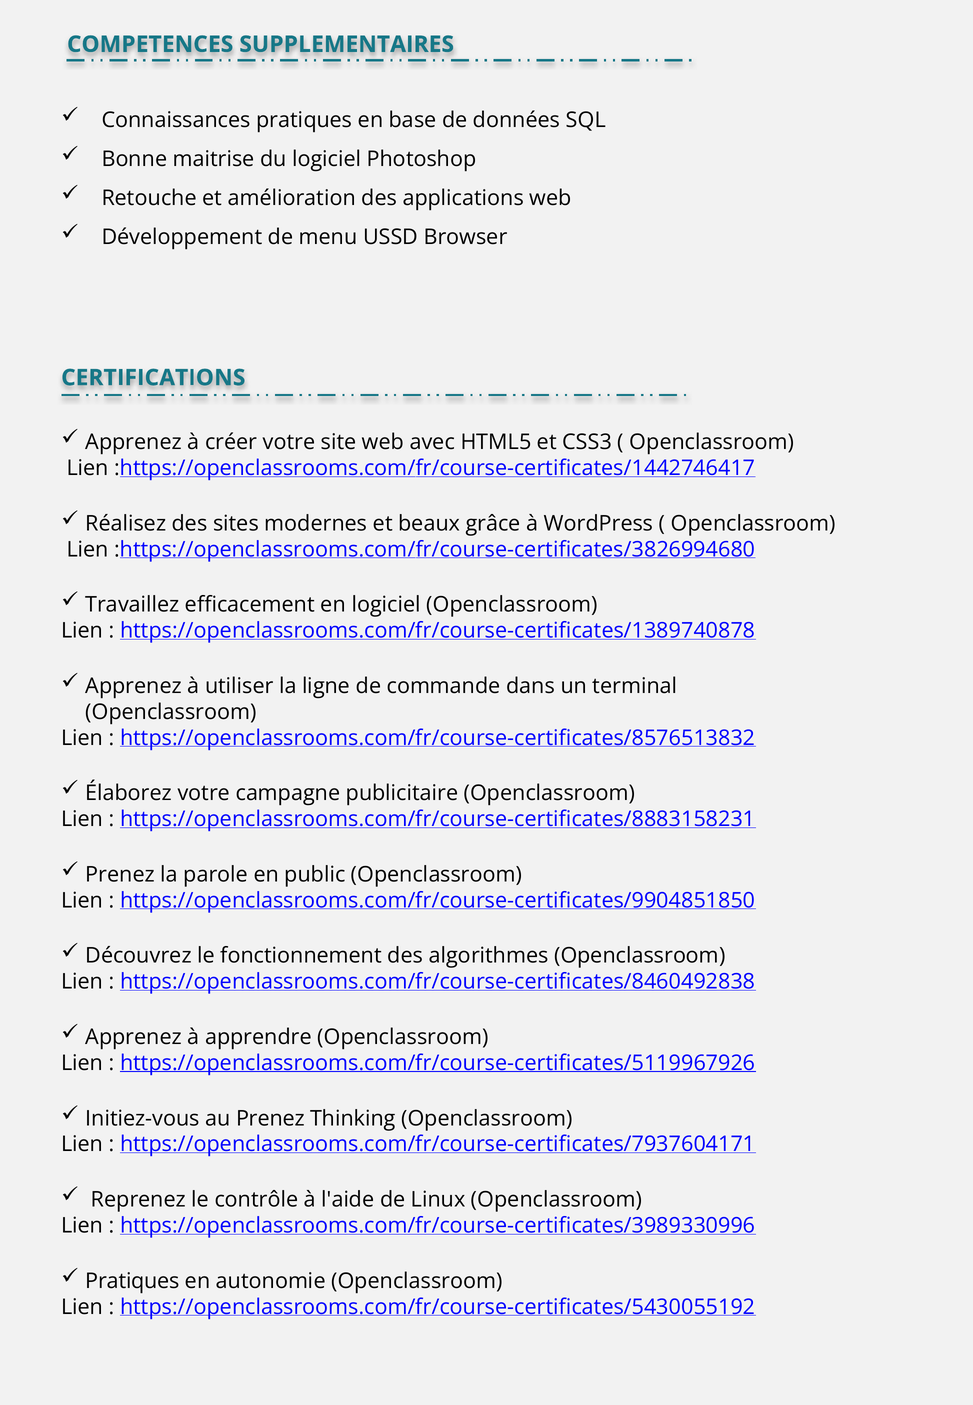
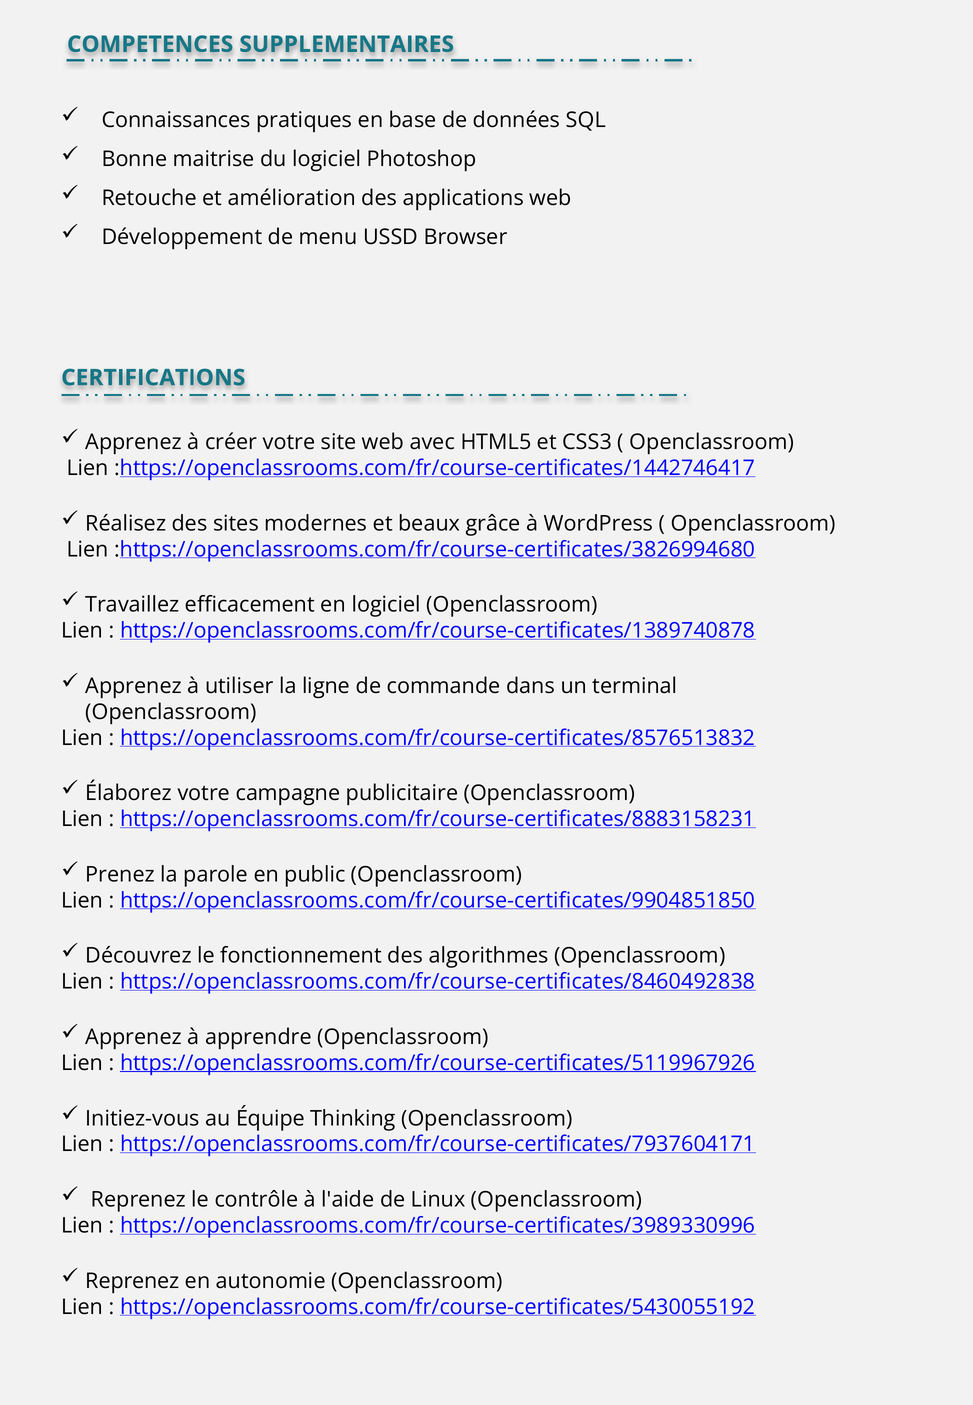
au Prenez: Prenez -> Équipe
Pratiques at (132, 1281): Pratiques -> Reprenez
